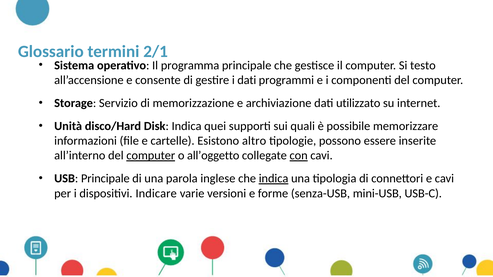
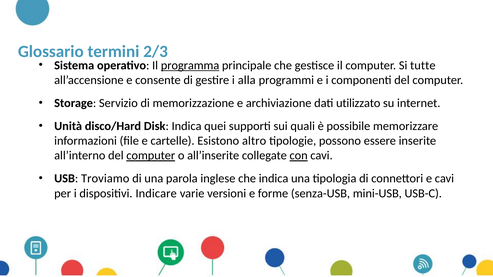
2/1: 2/1 -> 2/3
programma underline: none -> present
testo: testo -> tutte
i dati: dati -> alla
all’oggetto: all’oggetto -> all’inserite
USB Principale: Principale -> Troviamo
indica at (274, 179) underline: present -> none
